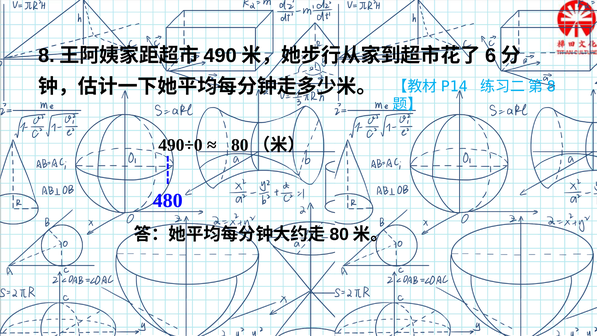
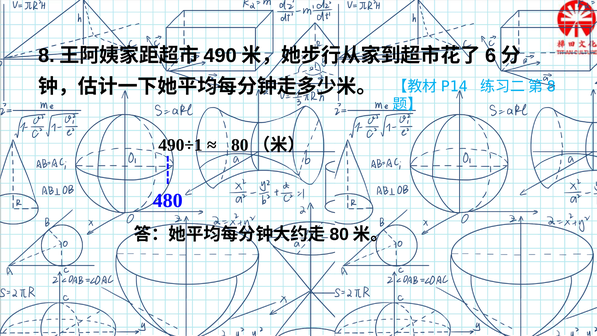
490÷0: 490÷0 -> 490÷1
